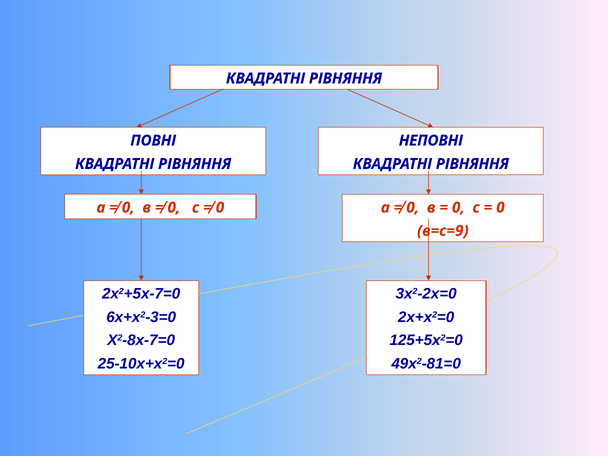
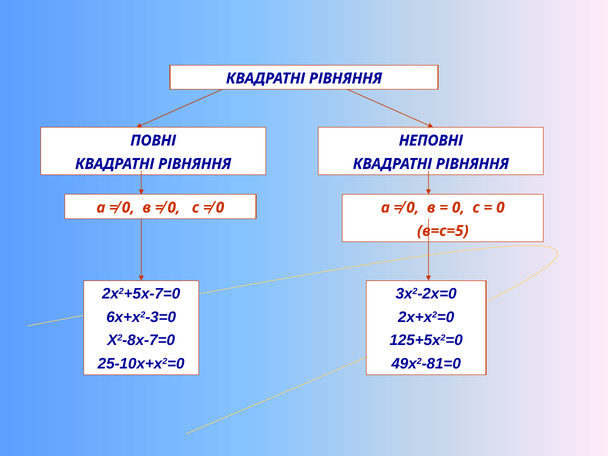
в=с=9: в=с=9 -> в=с=5
